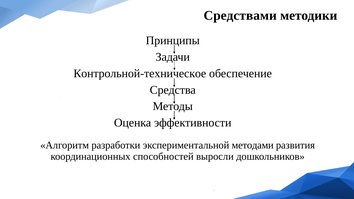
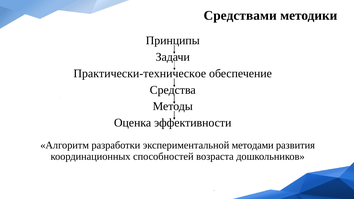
Контрольной-техническое: Контрольной-техническое -> Практически-техническое
выросли: выросли -> возраста
